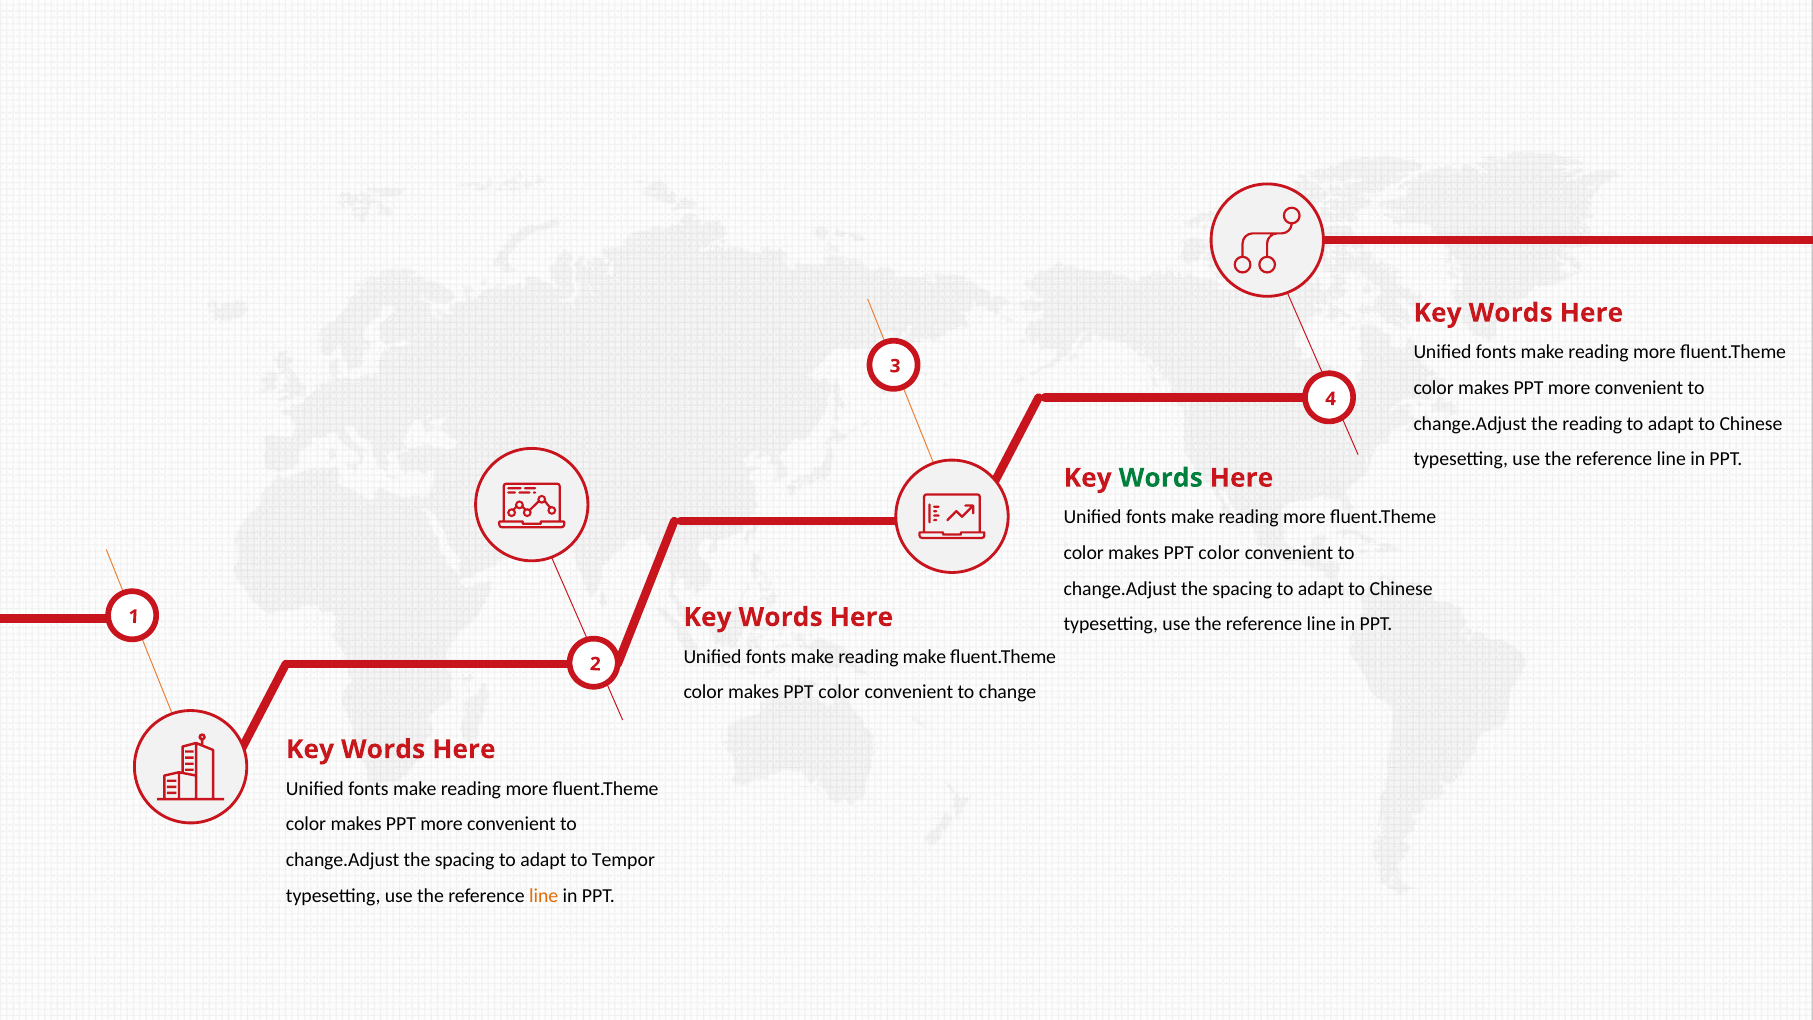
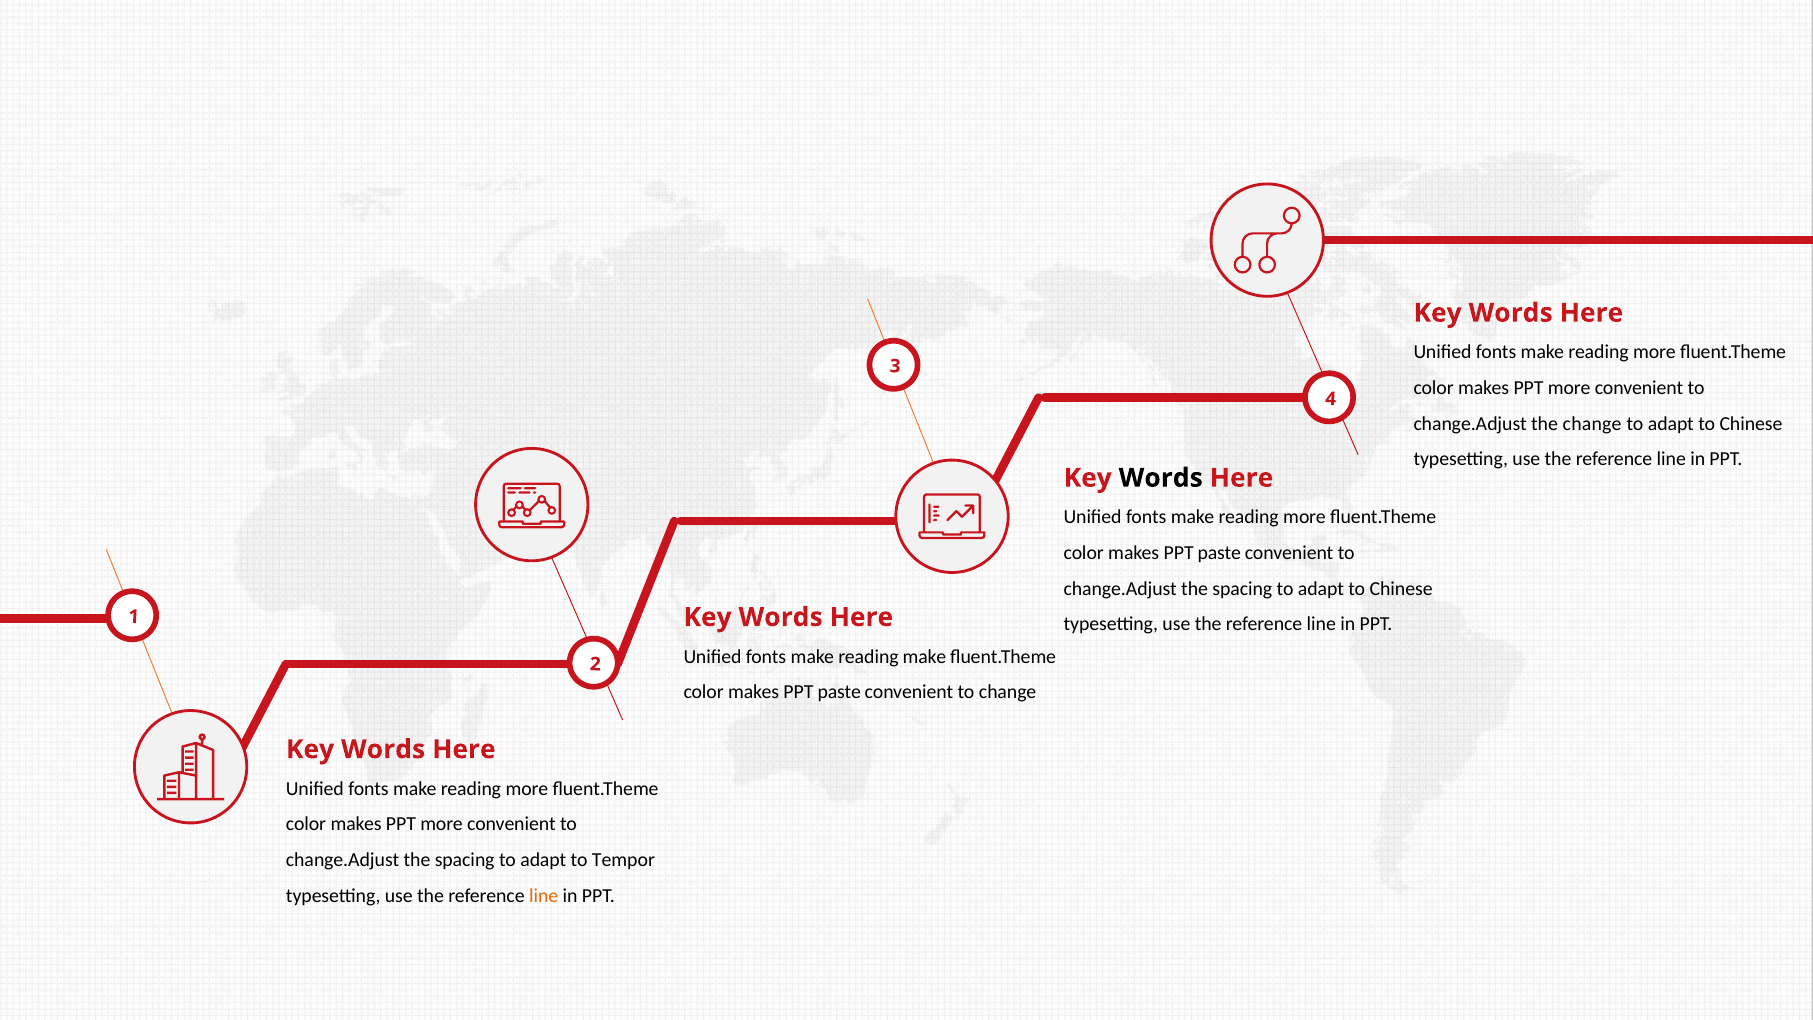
the reading: reading -> change
Words at (1161, 478) colour: green -> black
color at (1219, 553): color -> paste
color at (839, 692): color -> paste
